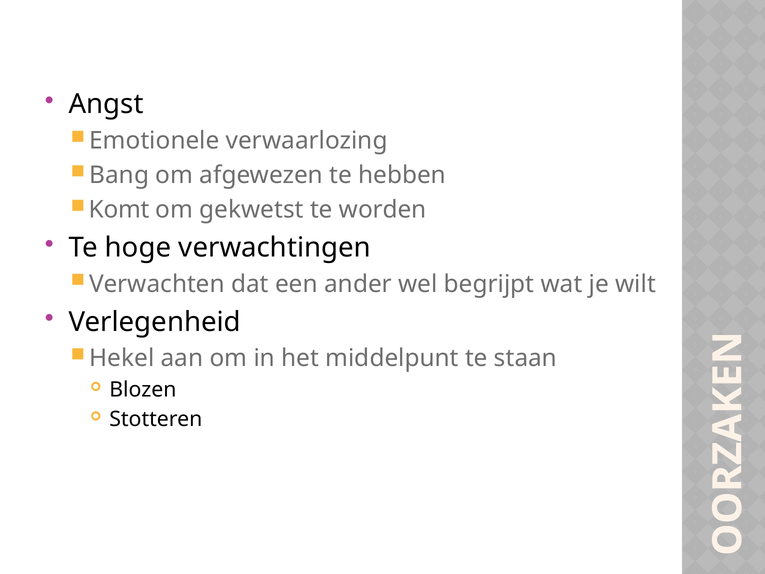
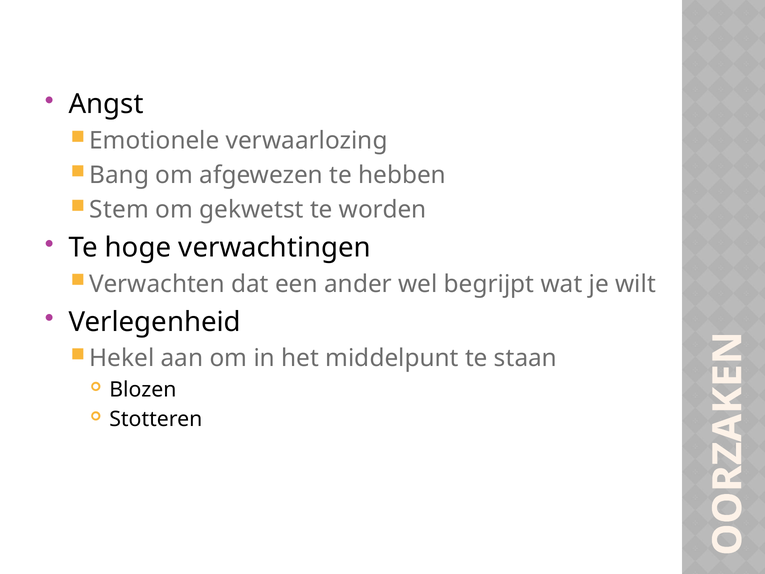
Komt: Komt -> Stem
